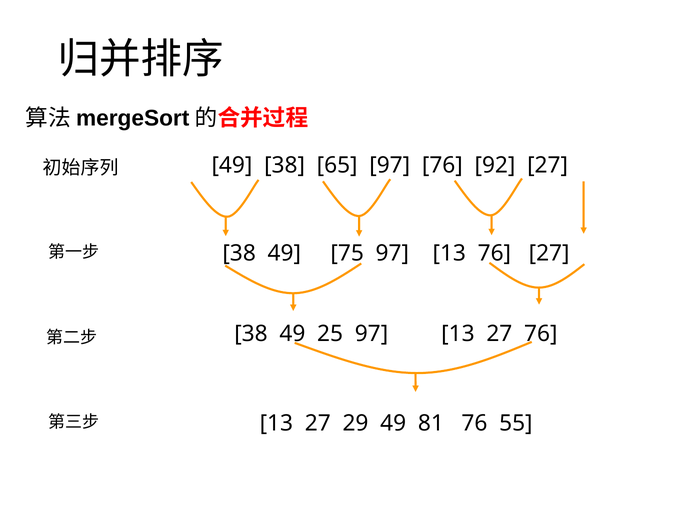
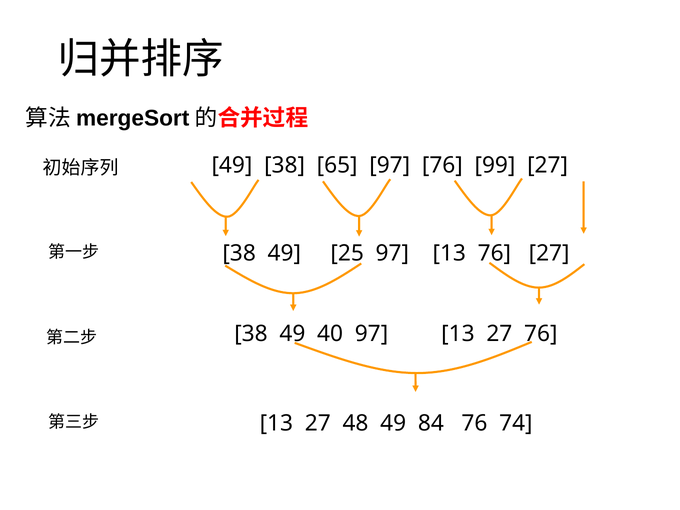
92: 92 -> 99
75: 75 -> 25
25: 25 -> 40
29: 29 -> 48
81: 81 -> 84
55: 55 -> 74
